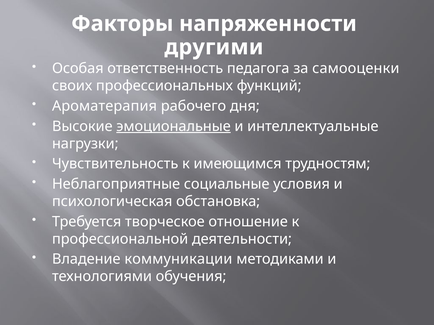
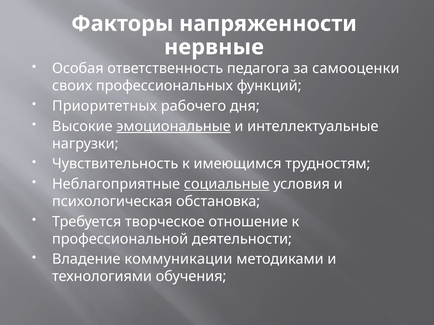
другими: другими -> нервные
Ароматерапия: Ароматерапия -> Приоритетных
социальные underline: none -> present
